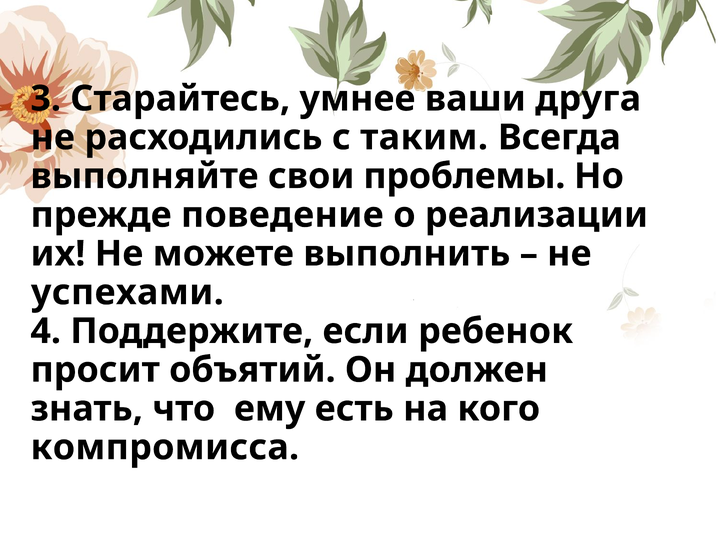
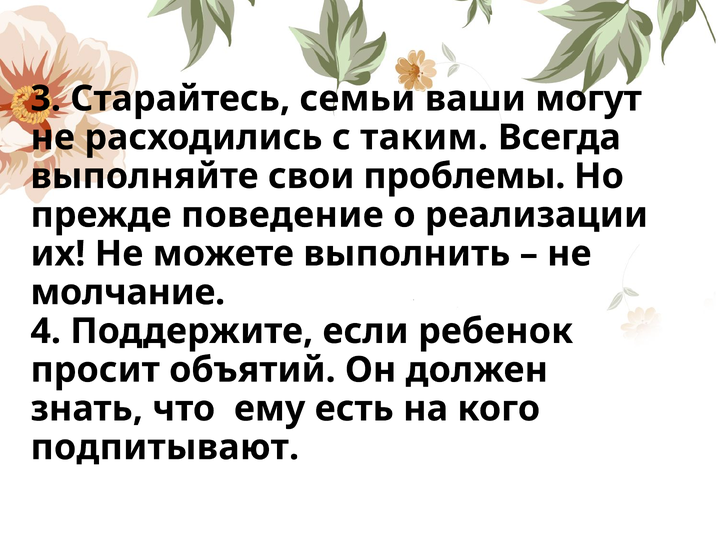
умнее: умнее -> семьи
друга: друга -> могут
успехами: успехами -> молчание
компромисса: компромисса -> подпитывают
